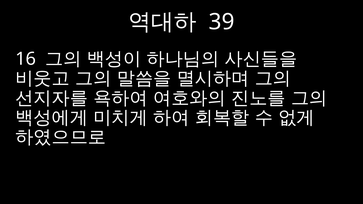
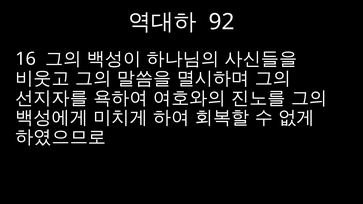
39: 39 -> 92
